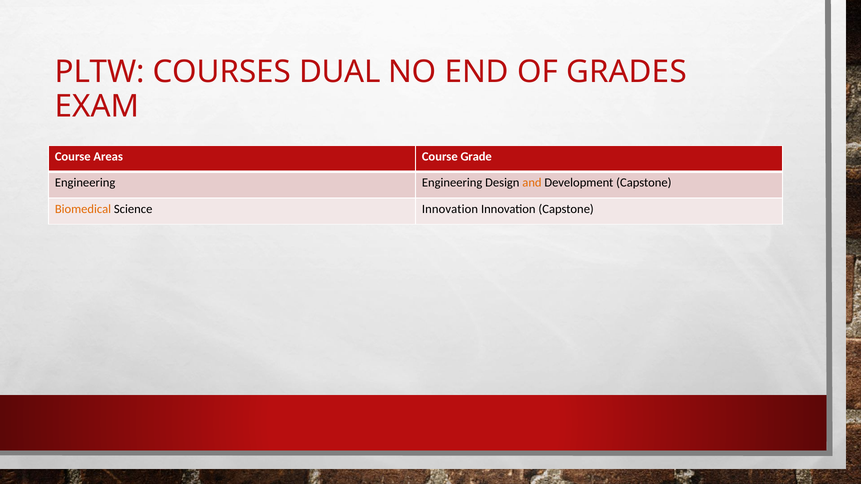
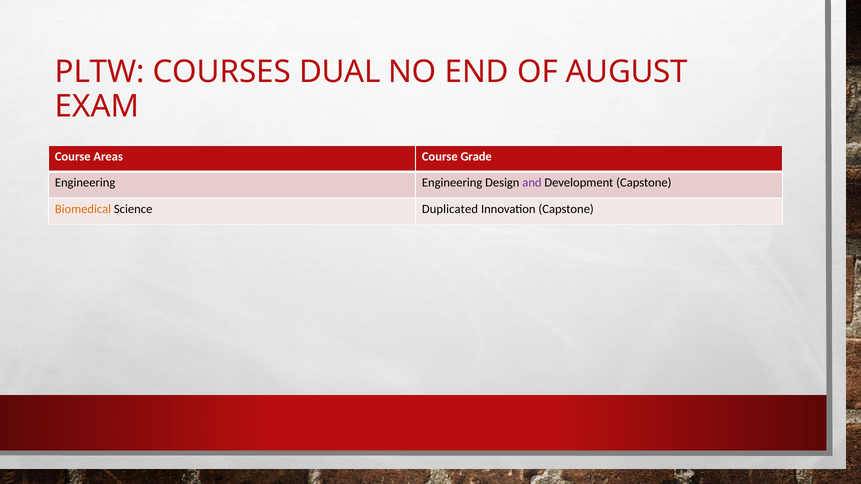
GRADES: GRADES -> AUGUST
and colour: orange -> purple
Science Innovation: Innovation -> Duplicated
